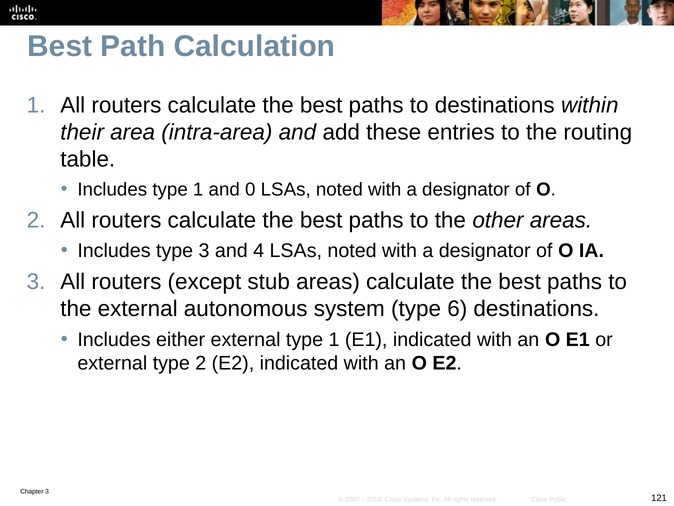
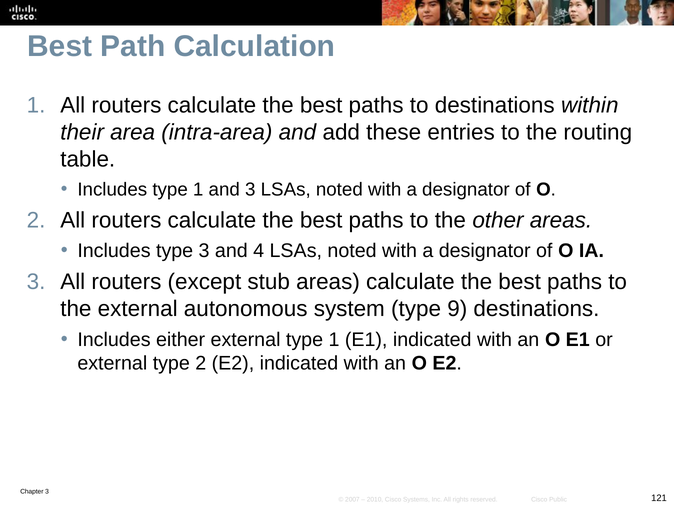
and 0: 0 -> 3
6: 6 -> 9
